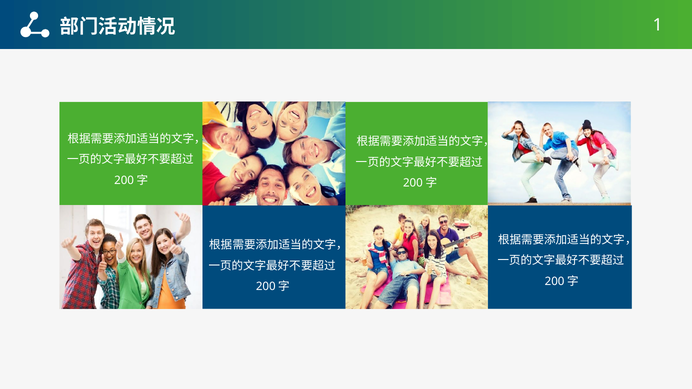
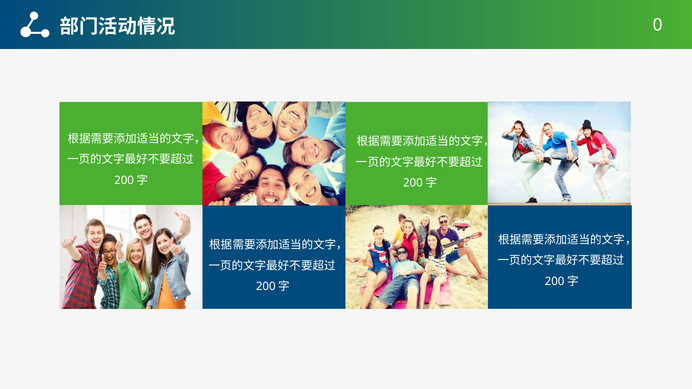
1: 1 -> 0
